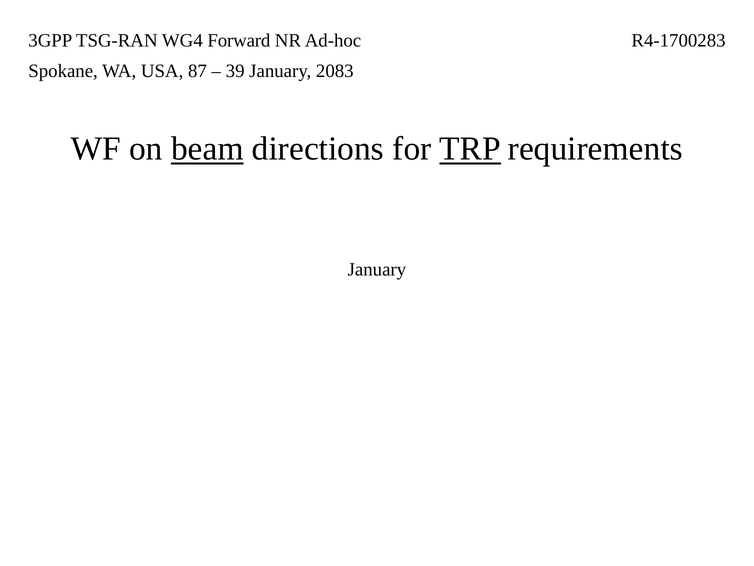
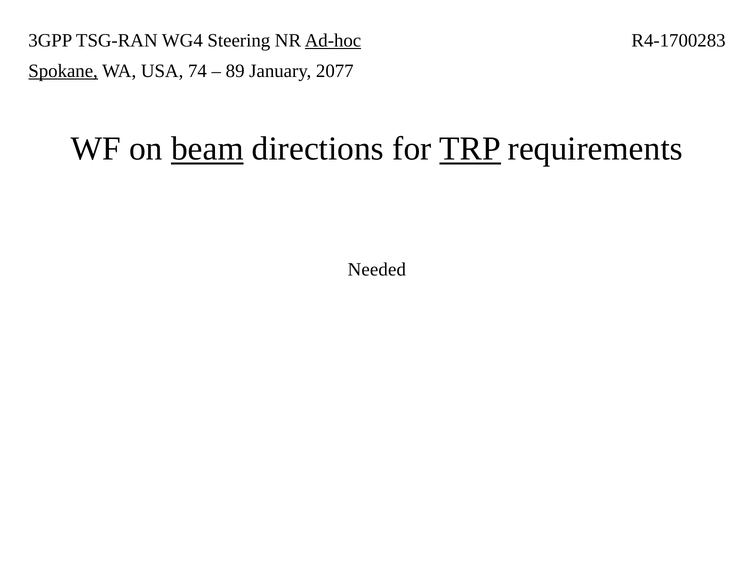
Forward: Forward -> Steering
Ad-hoc underline: none -> present
Spokane underline: none -> present
87: 87 -> 74
39: 39 -> 89
2083: 2083 -> 2077
January at (377, 269): January -> Needed
